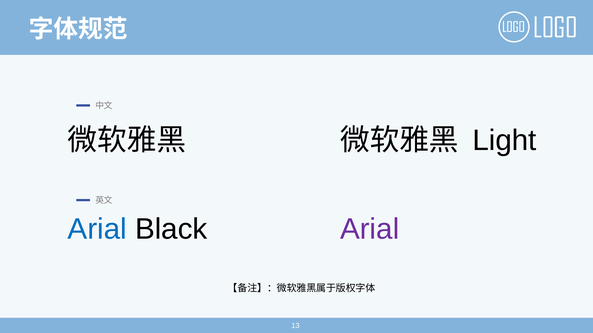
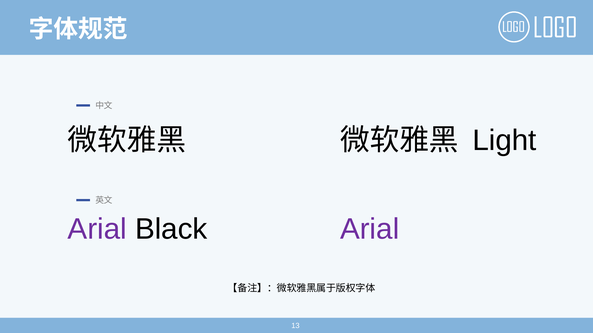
Arial at (97, 230) colour: blue -> purple
